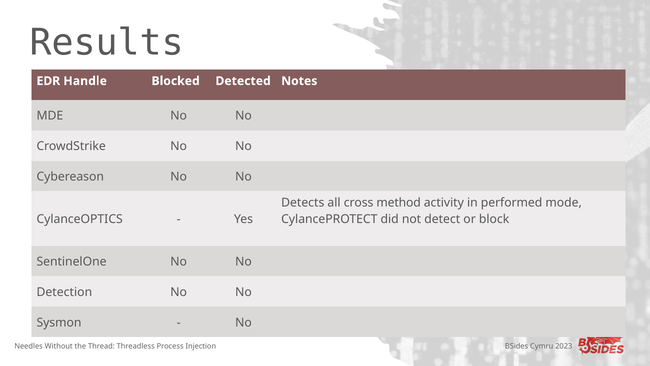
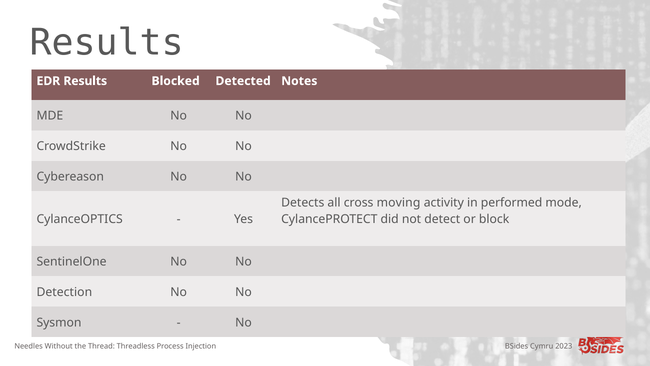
EDR Handle: Handle -> Results
method: method -> moving
